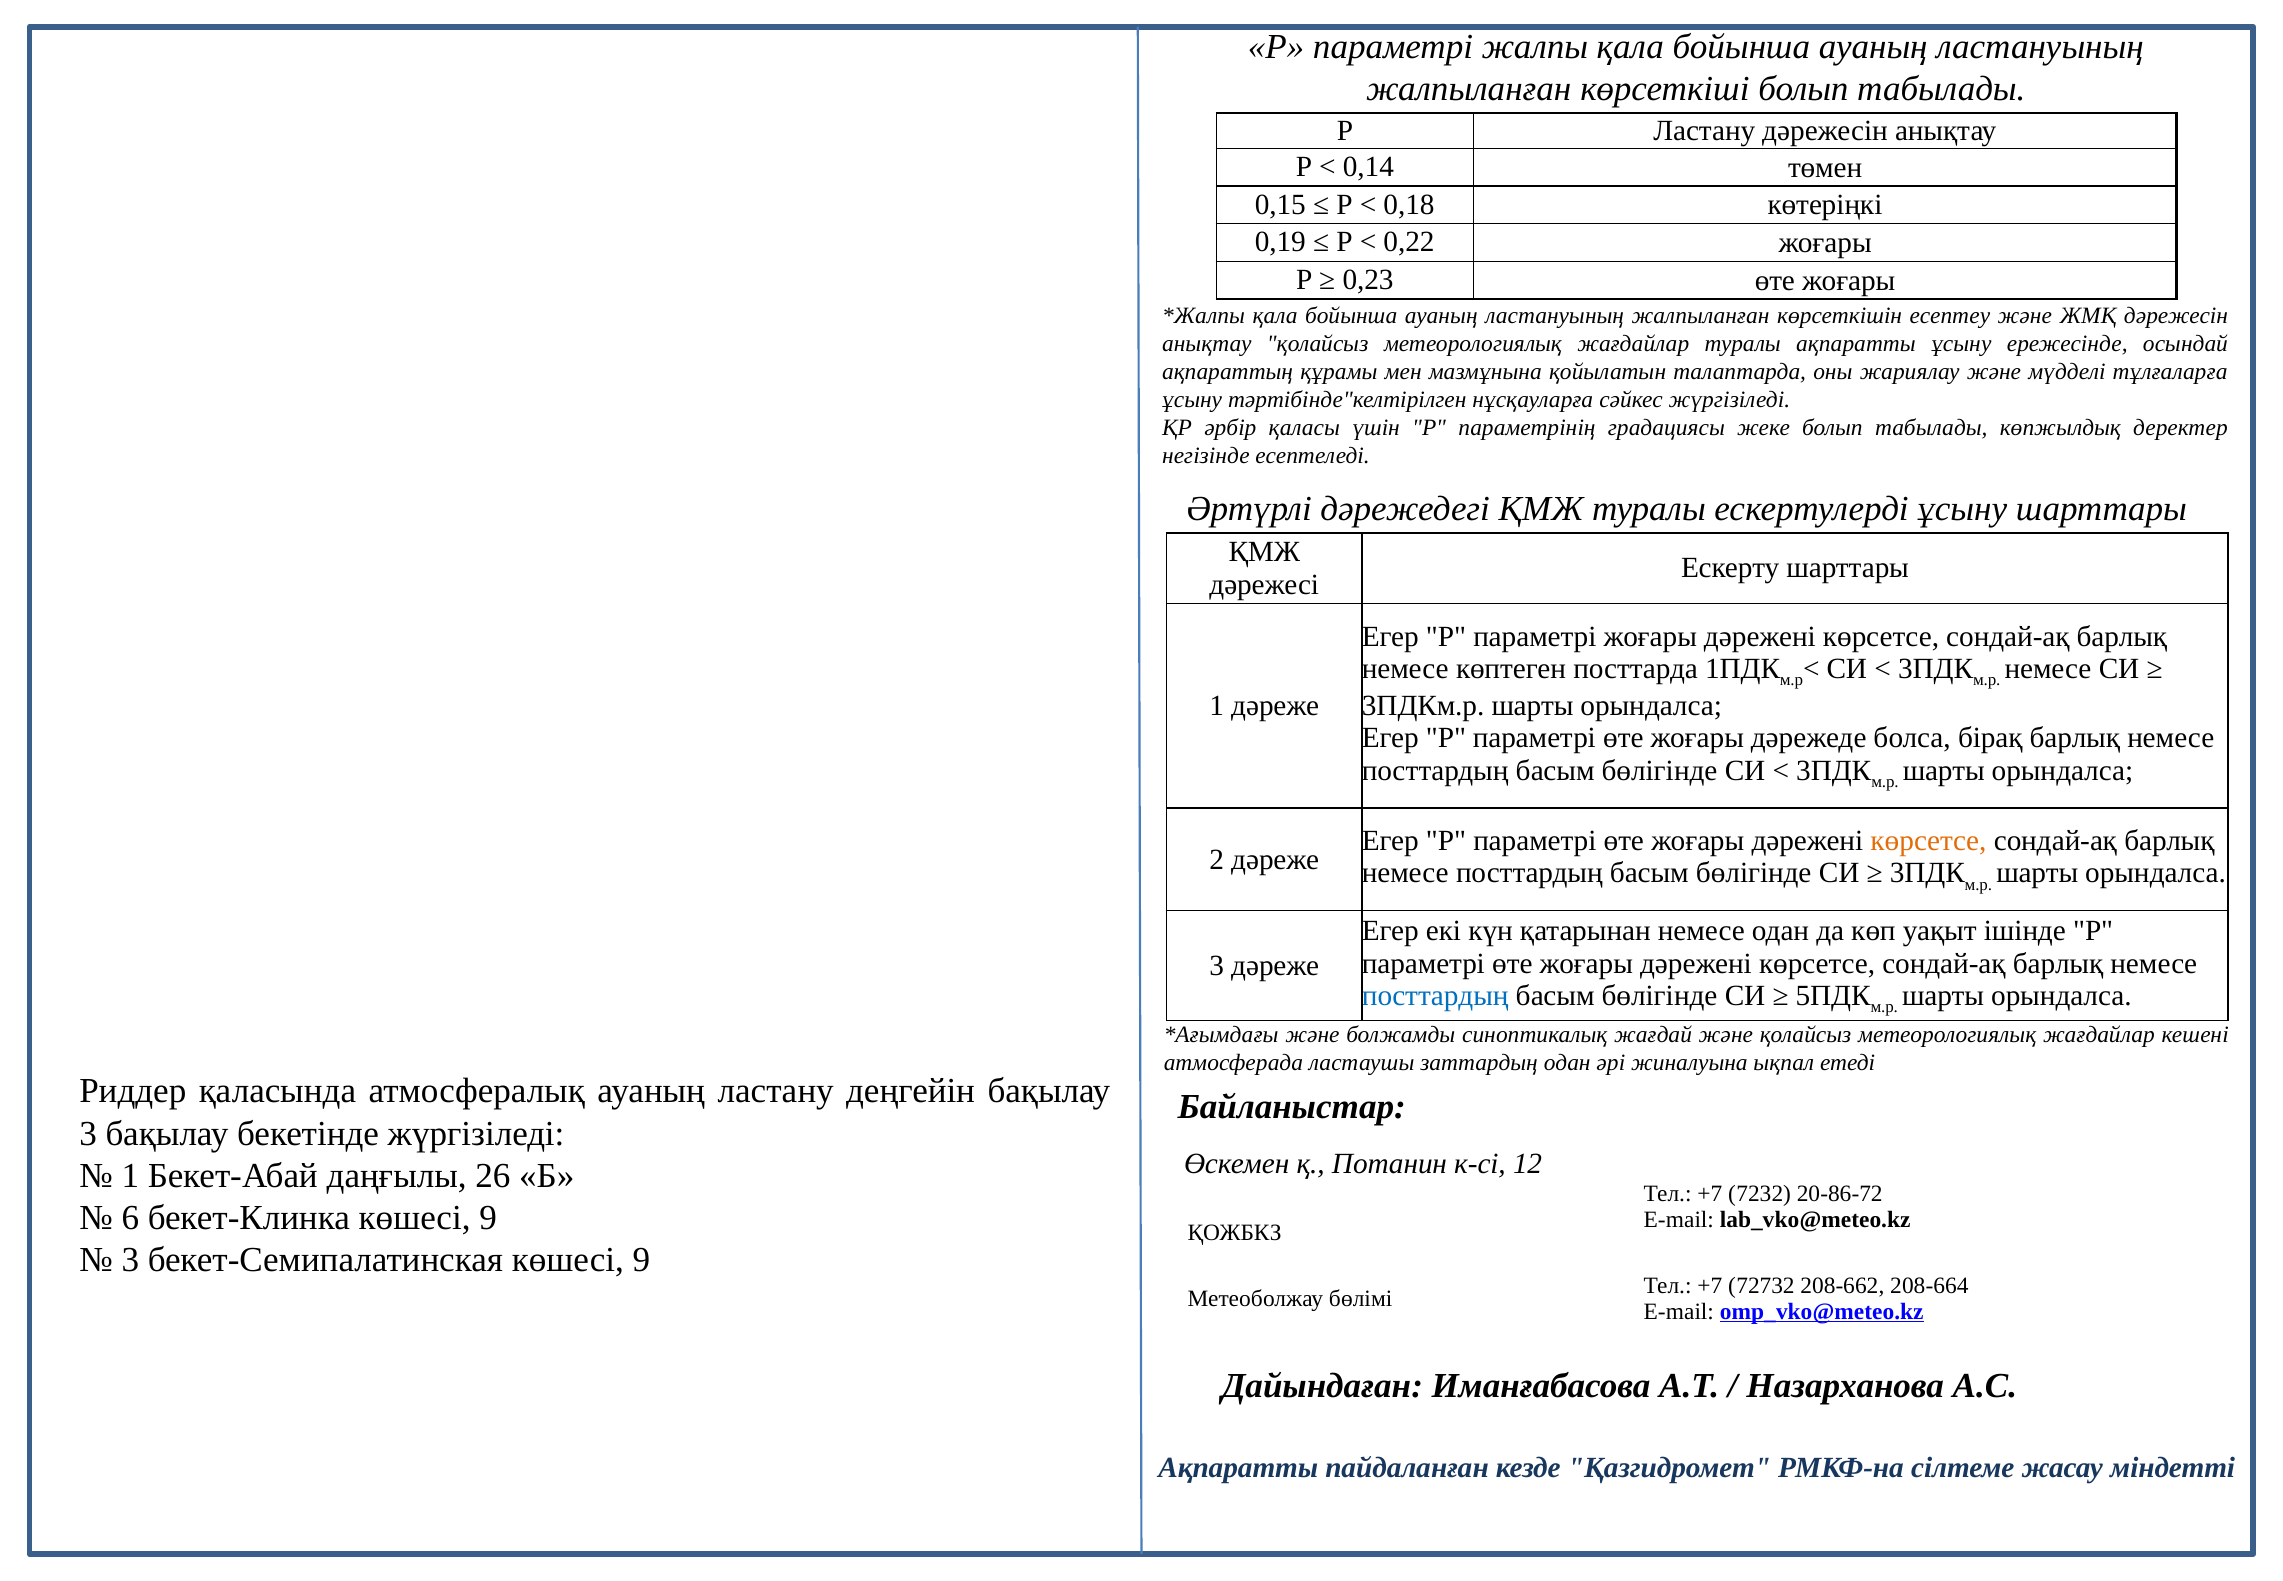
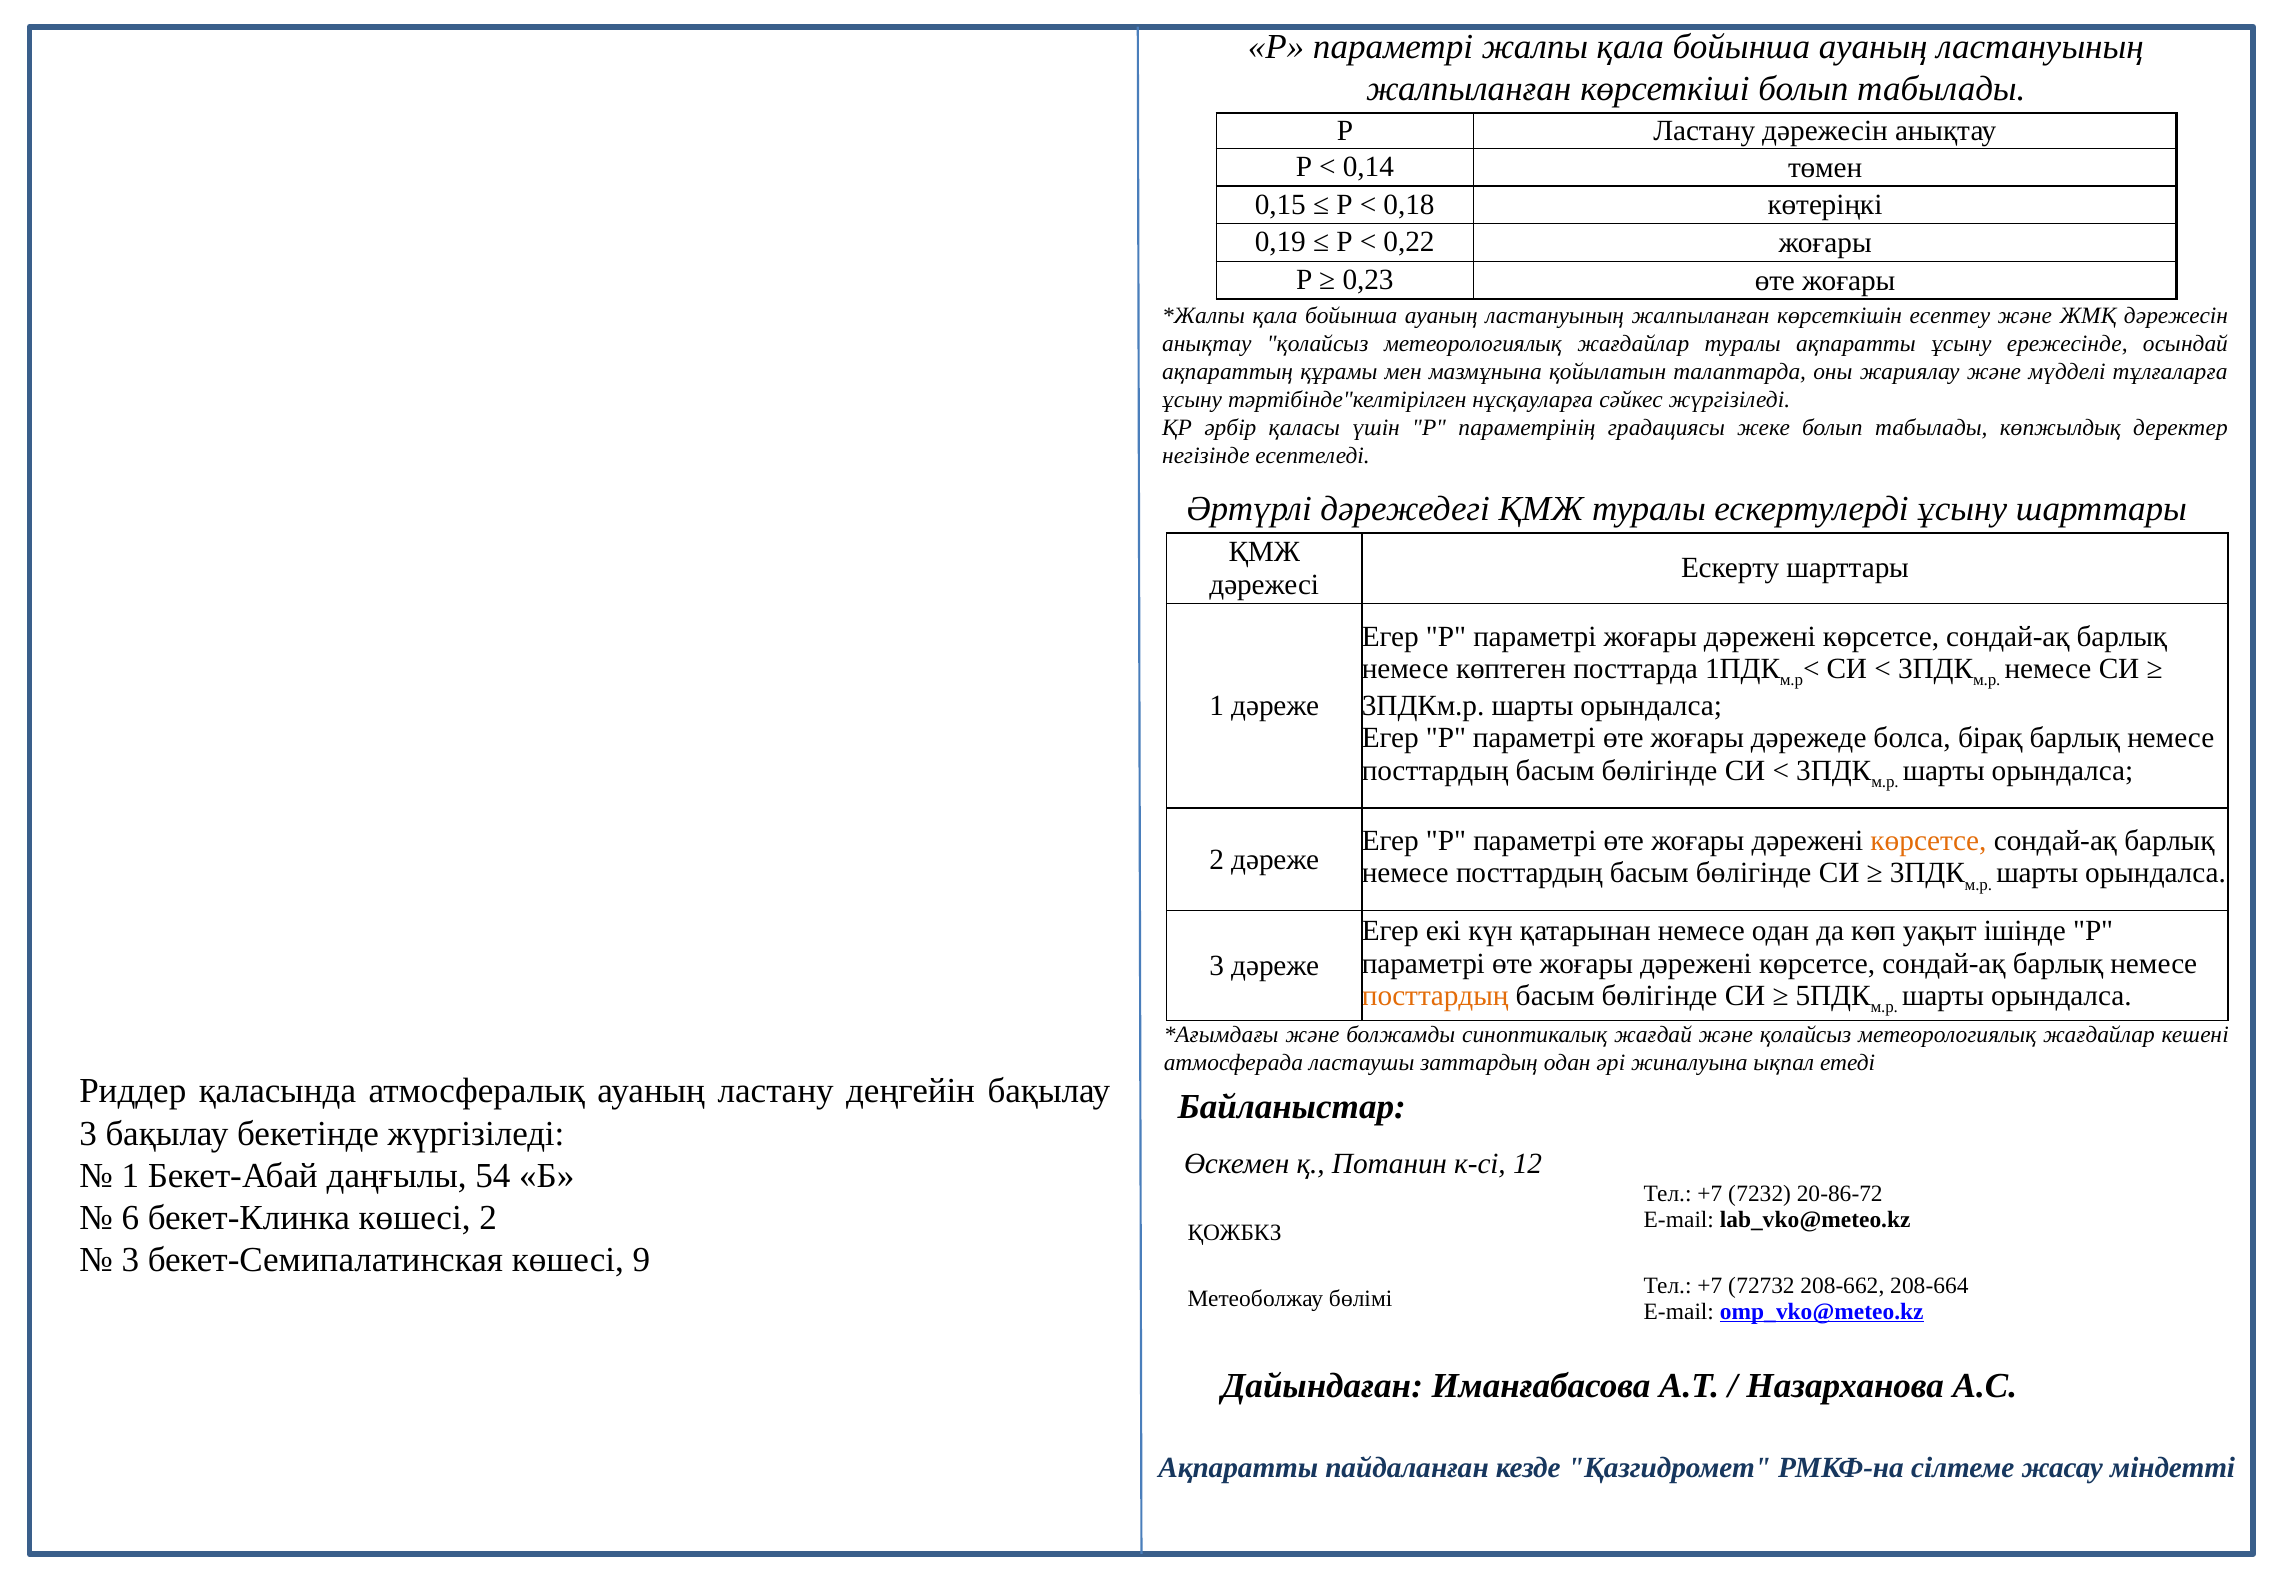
посттардың at (1435, 995) colour: blue -> orange
26: 26 -> 54
бекет-Клинка көшесі 9: 9 -> 2
